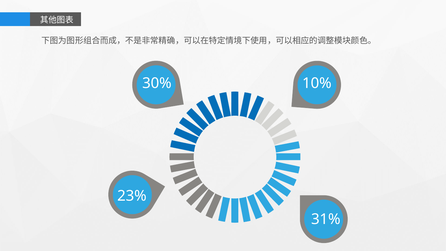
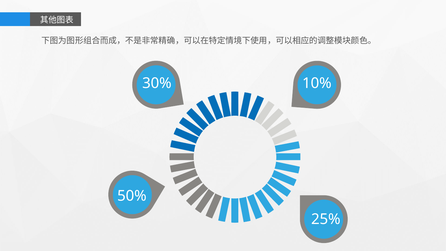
23%: 23% -> 50%
31%: 31% -> 25%
